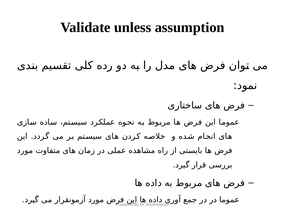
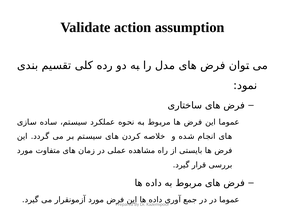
unless: unless -> action
